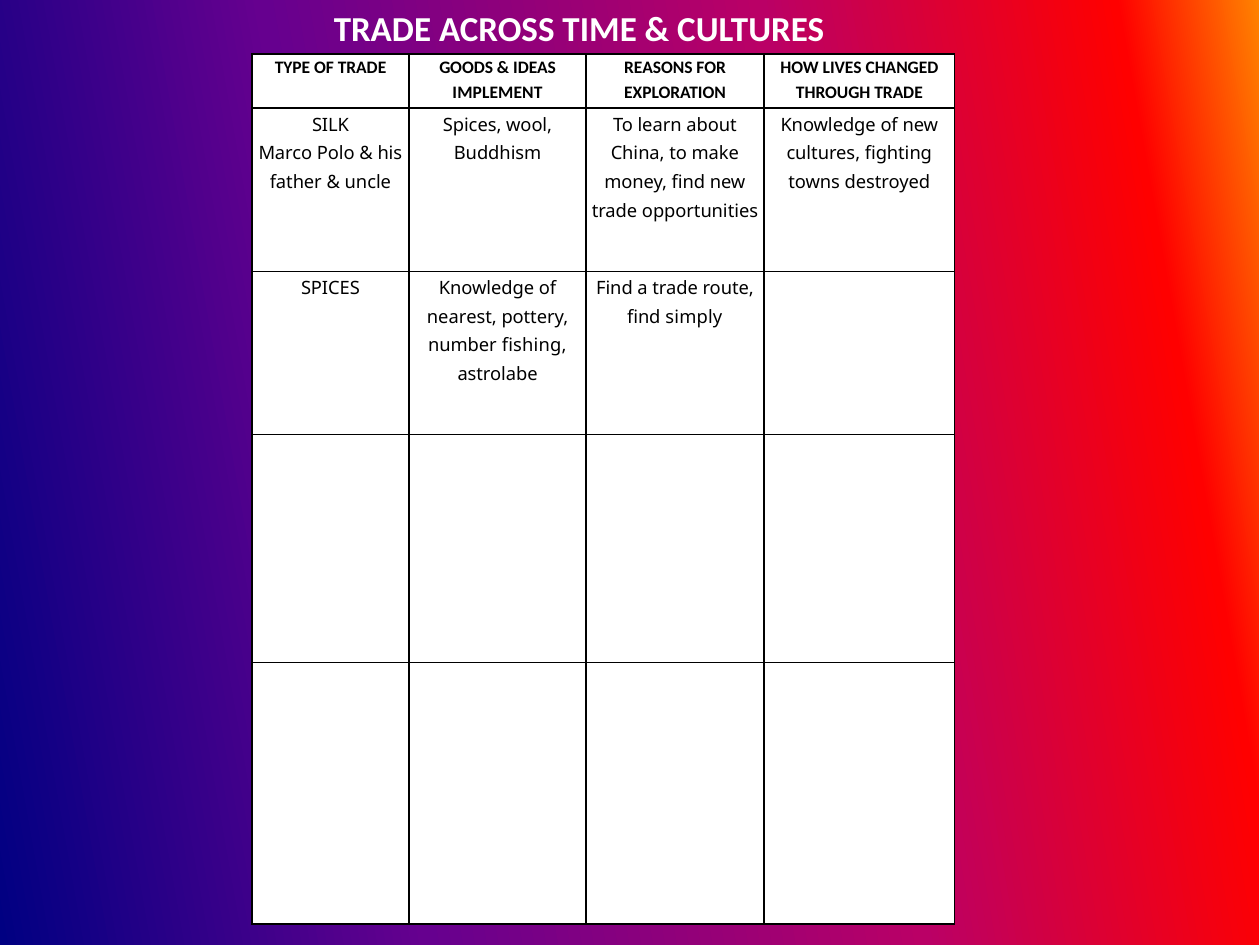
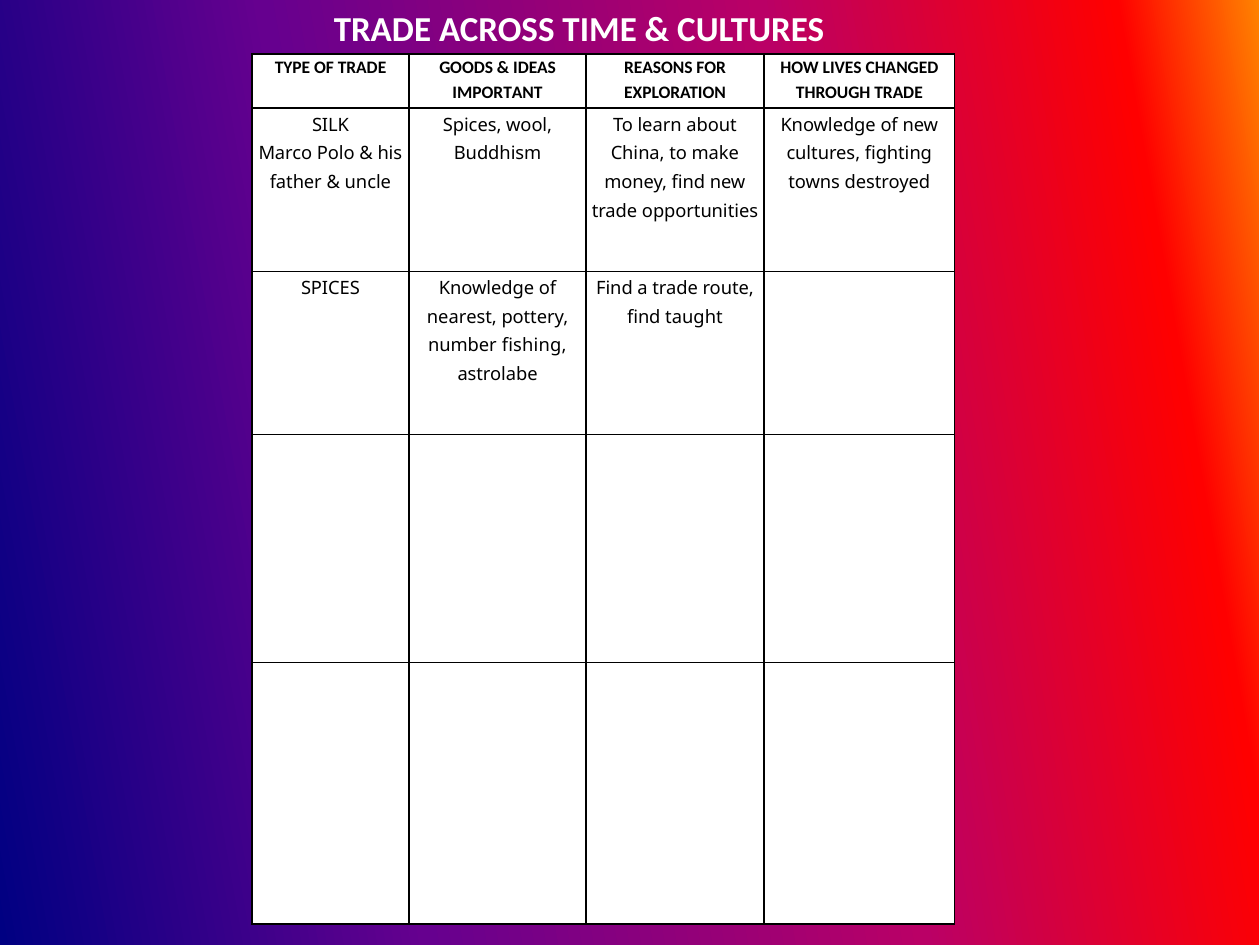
IMPLEMENT: IMPLEMENT -> IMPORTANT
simply: simply -> taught
